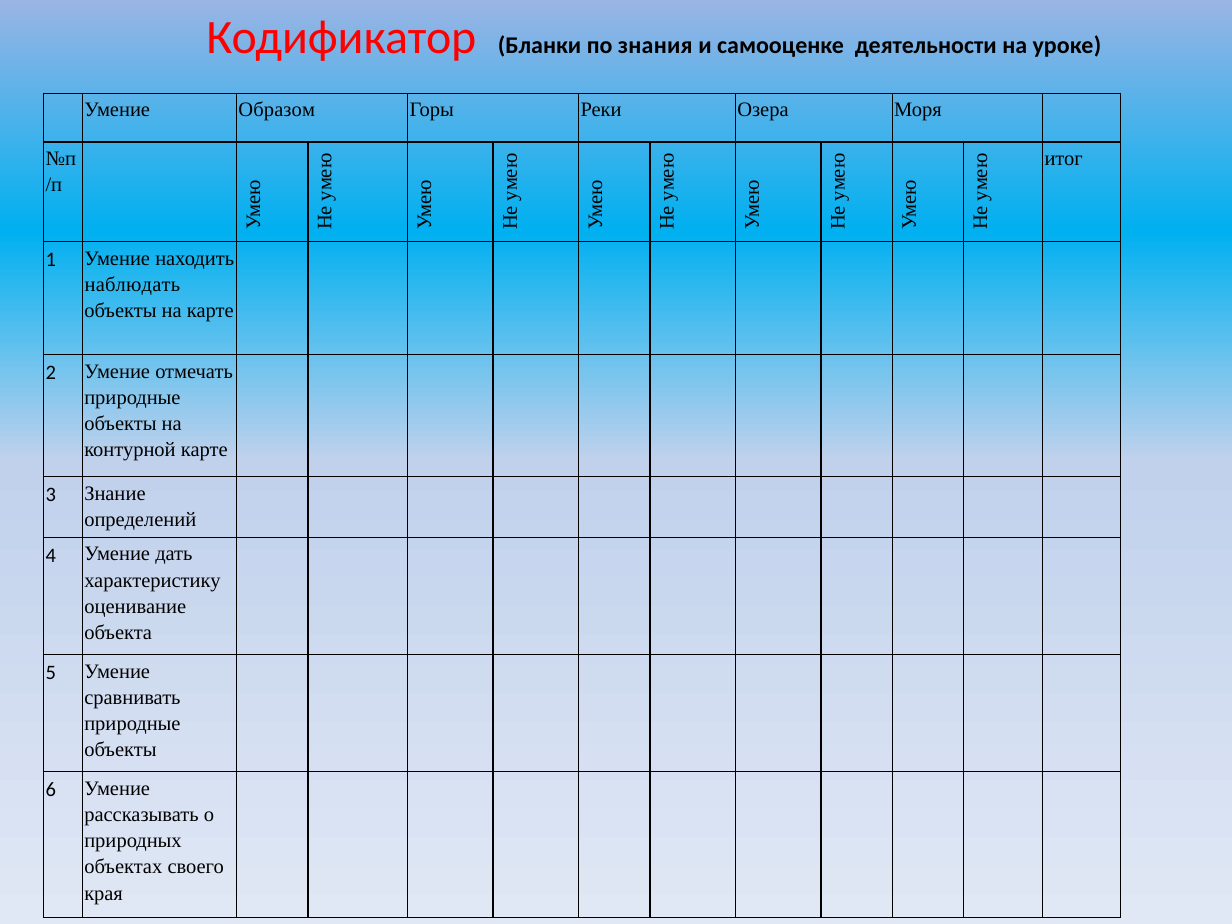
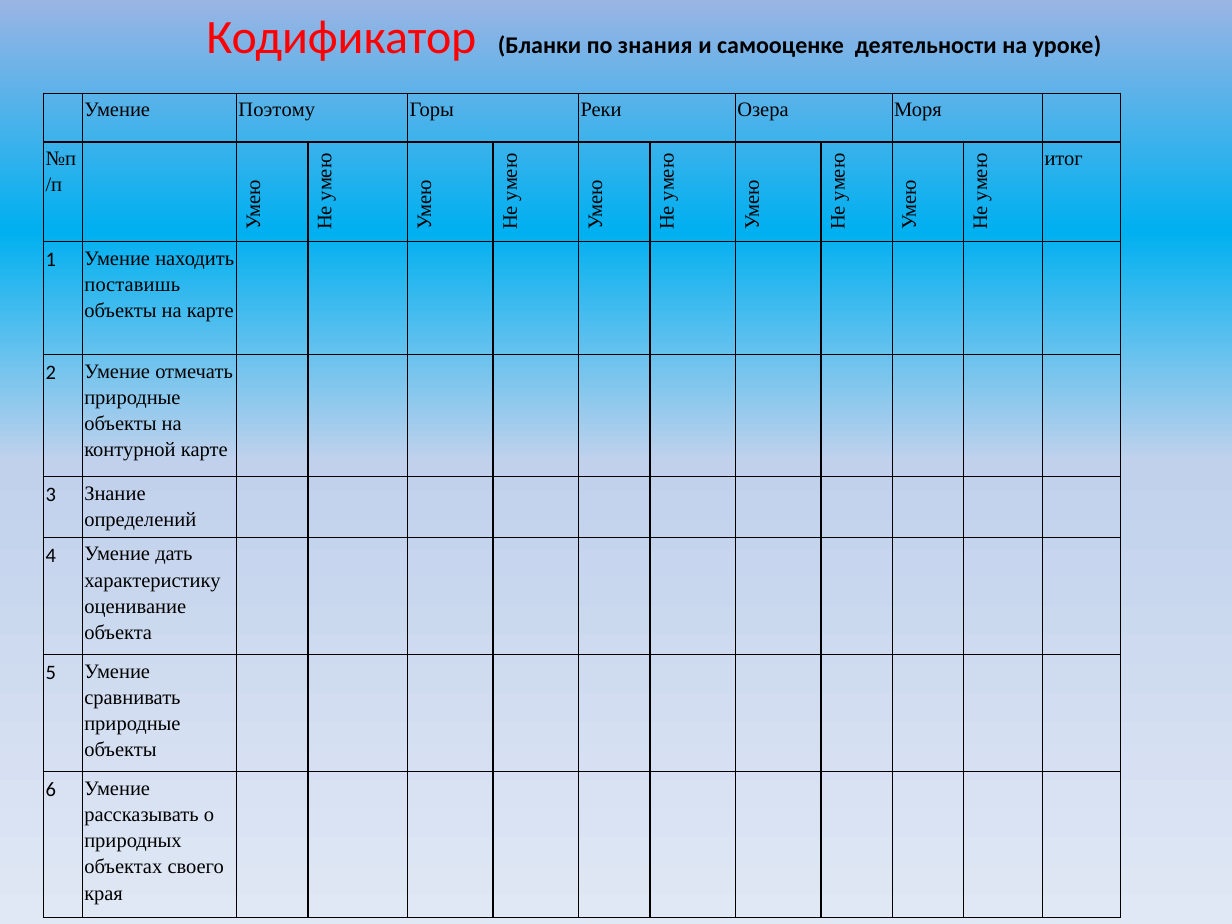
Образом: Образом -> Поэтому
наблюдать: наблюдать -> поставишь
